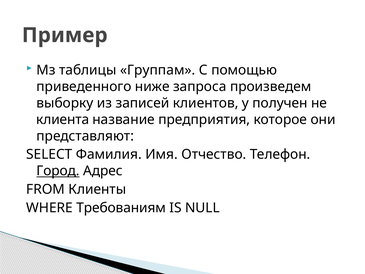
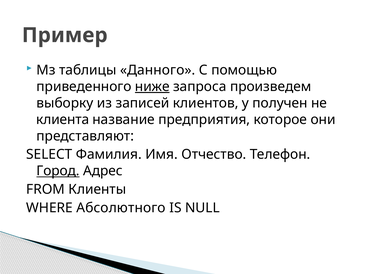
Группам: Группам -> Данного
ниже underline: none -> present
Требованиям: Требованиям -> Абсолютного
